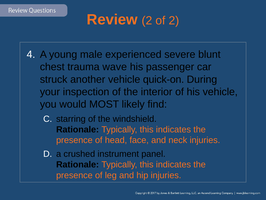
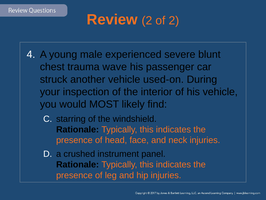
quick-on: quick-on -> used-on
